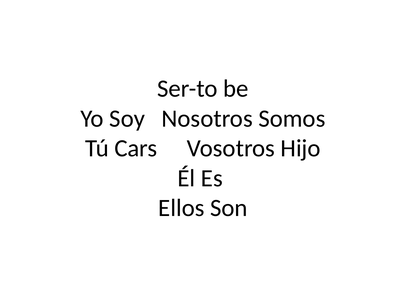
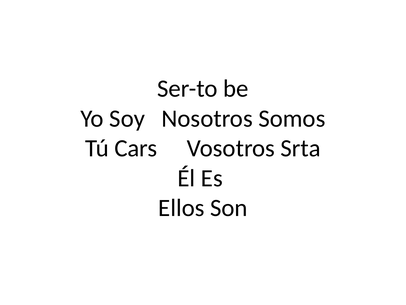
Hijo: Hijo -> Srta
